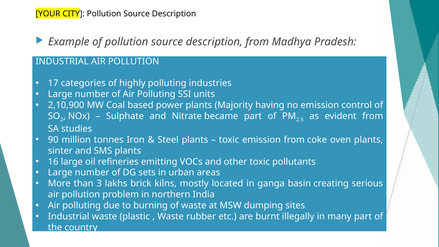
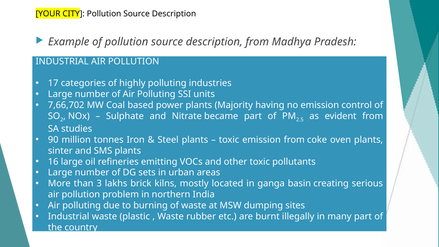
2,10,900: 2,10,900 -> 7,66,702
